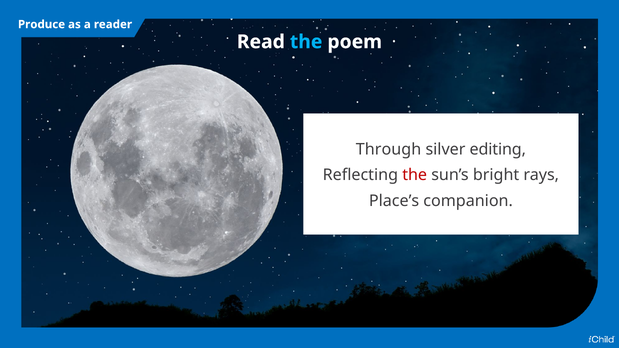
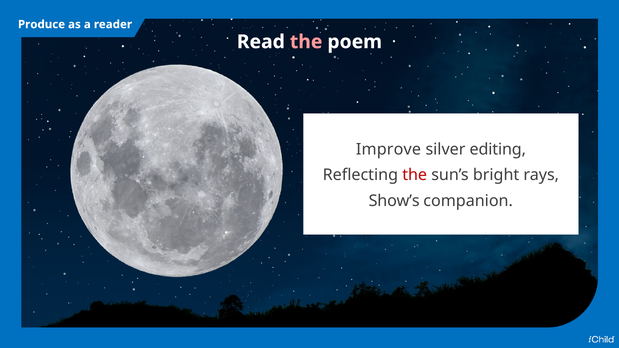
the at (306, 42) colour: light blue -> pink
Through: Through -> Improve
Place’s: Place’s -> Show’s
